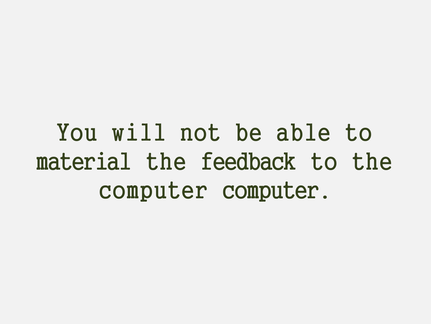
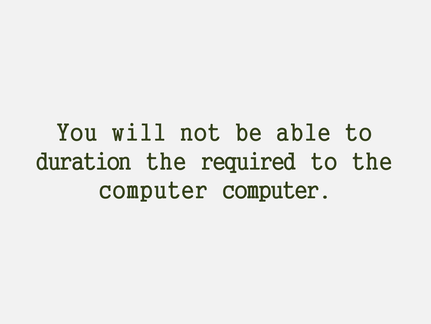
material: material -> duration
feedback: feedback -> required
